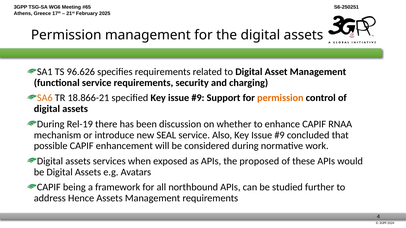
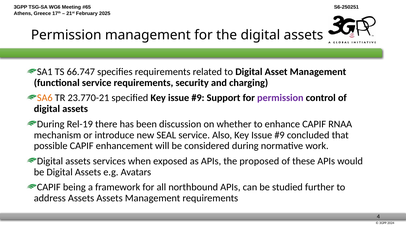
96.626: 96.626 -> 66.747
18.866-21: 18.866-21 -> 23.770-21
permission at (280, 98) colour: orange -> purple
address Hence: Hence -> Assets
